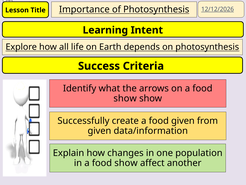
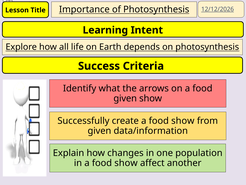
show at (125, 98): show -> given
create a food given: given -> show
